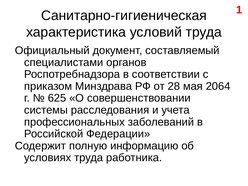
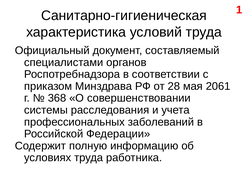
2064: 2064 -> 2061
625: 625 -> 368
